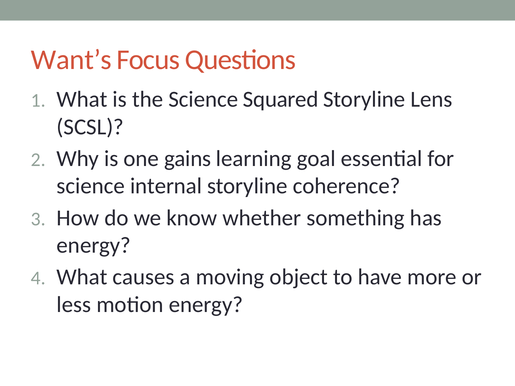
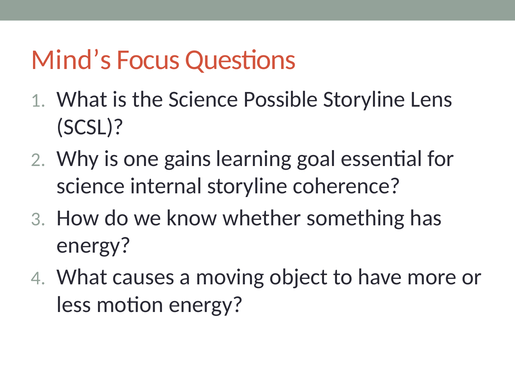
Want’s: Want’s -> Mind’s
Squared: Squared -> Possible
